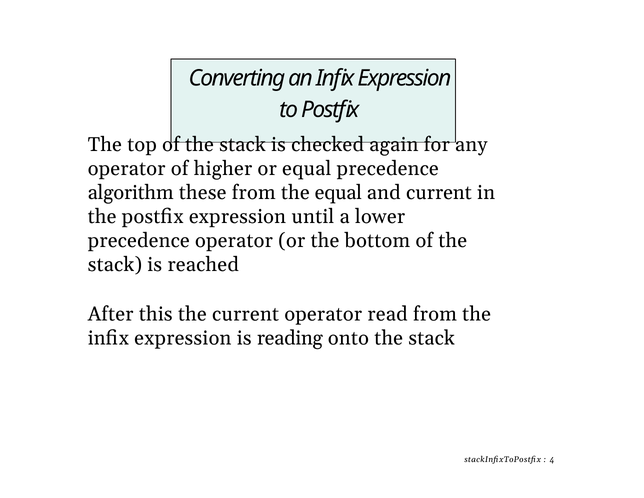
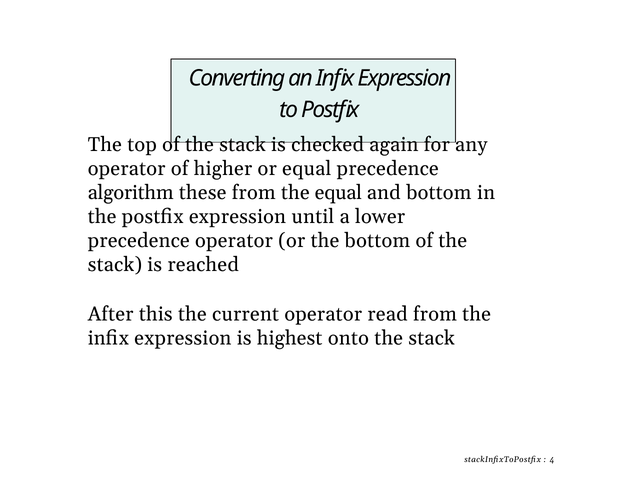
and current: current -> bottom
reading: reading -> highest
